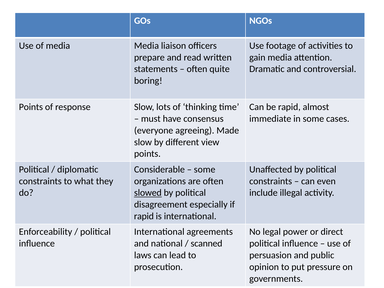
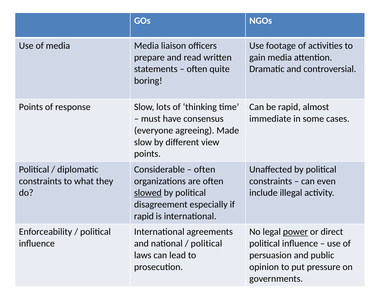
some at (205, 169): some -> often
power underline: none -> present
scanned at (207, 244): scanned -> political
